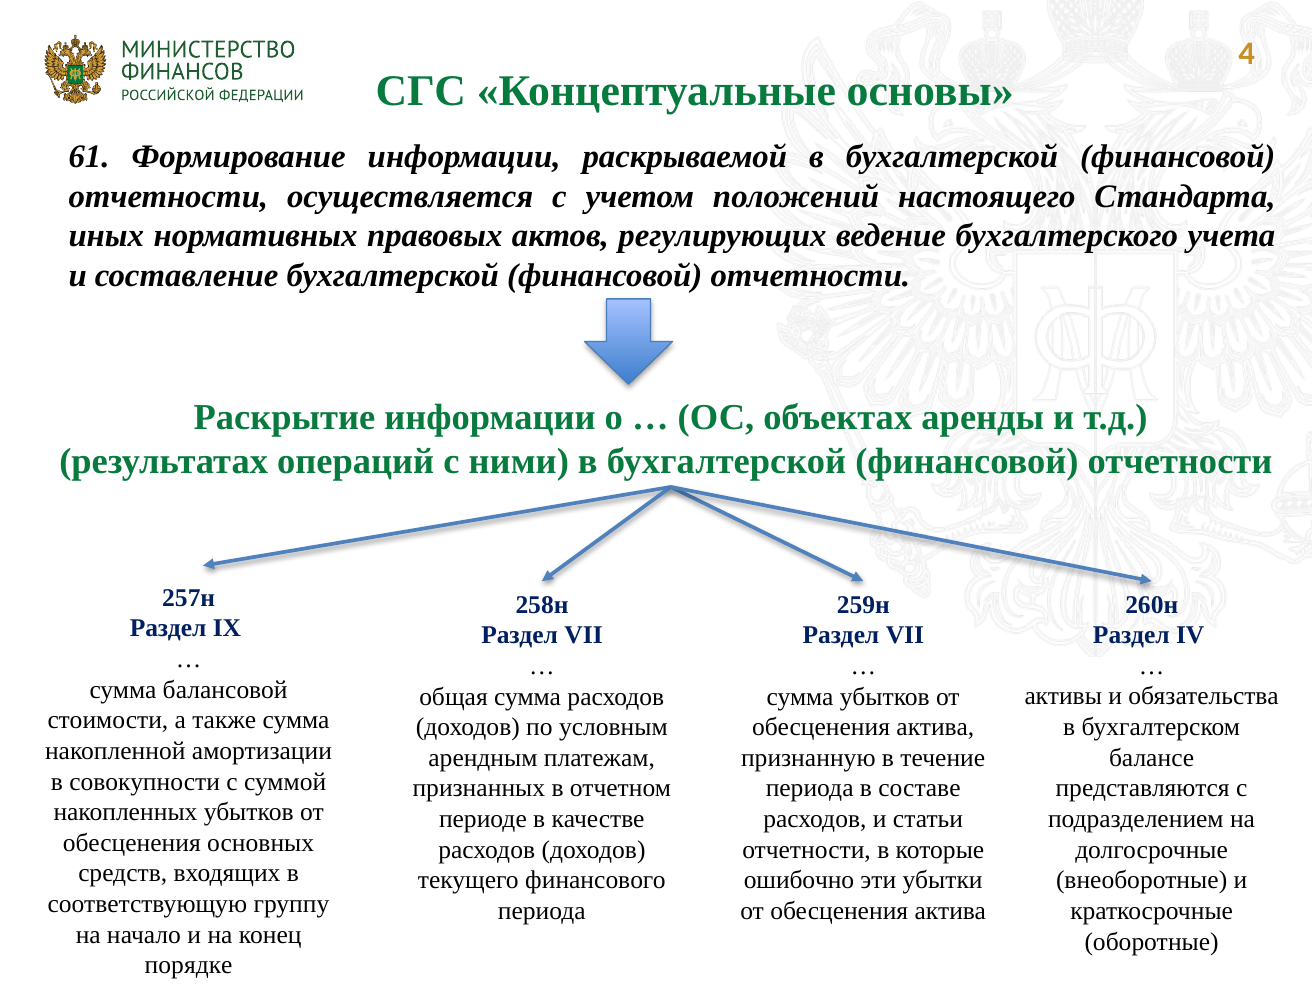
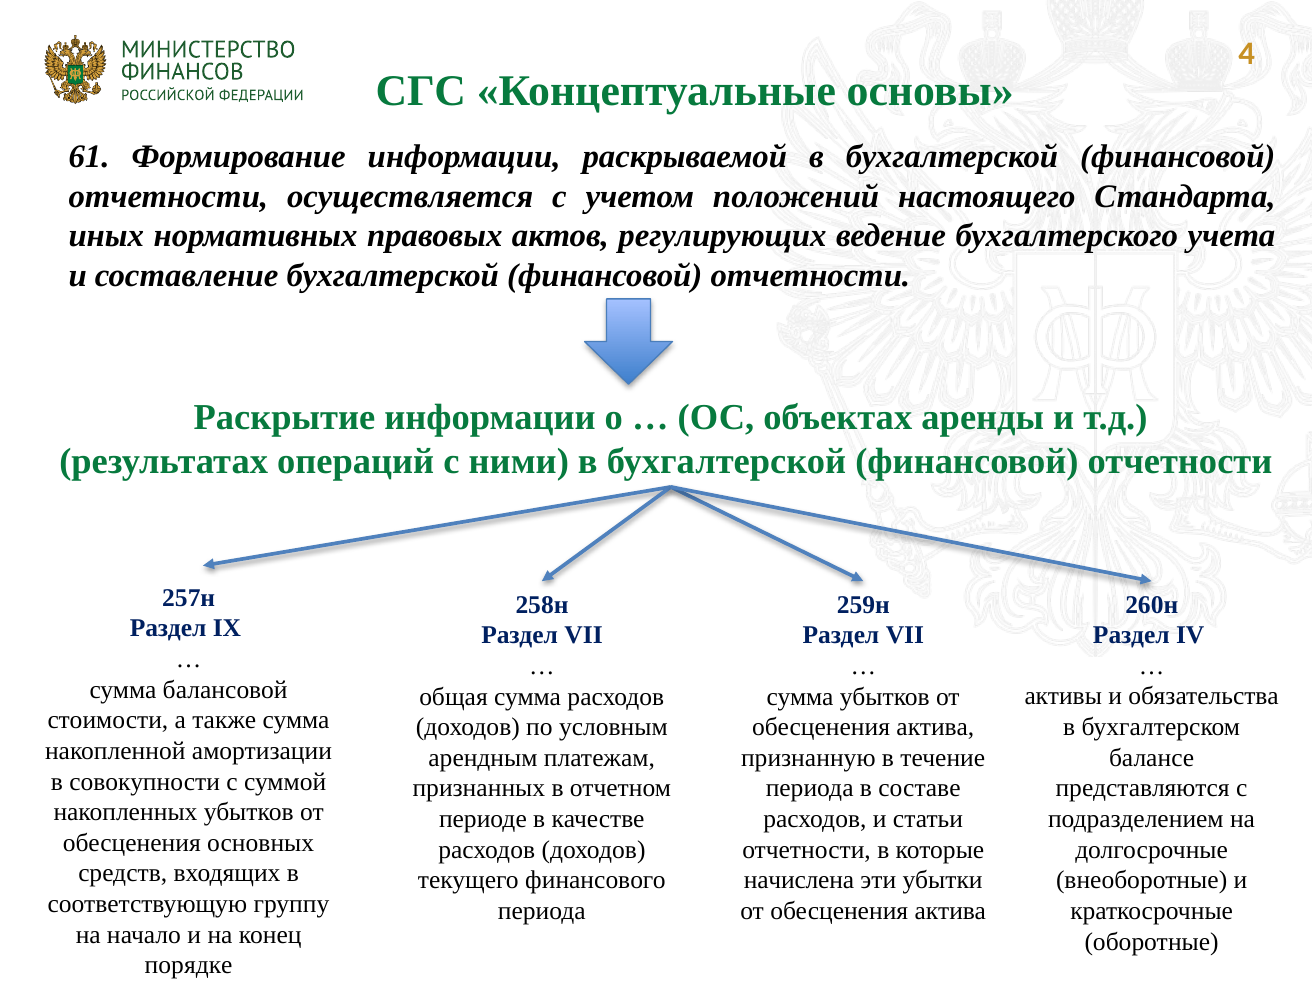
ошибочно: ошибочно -> начислена
